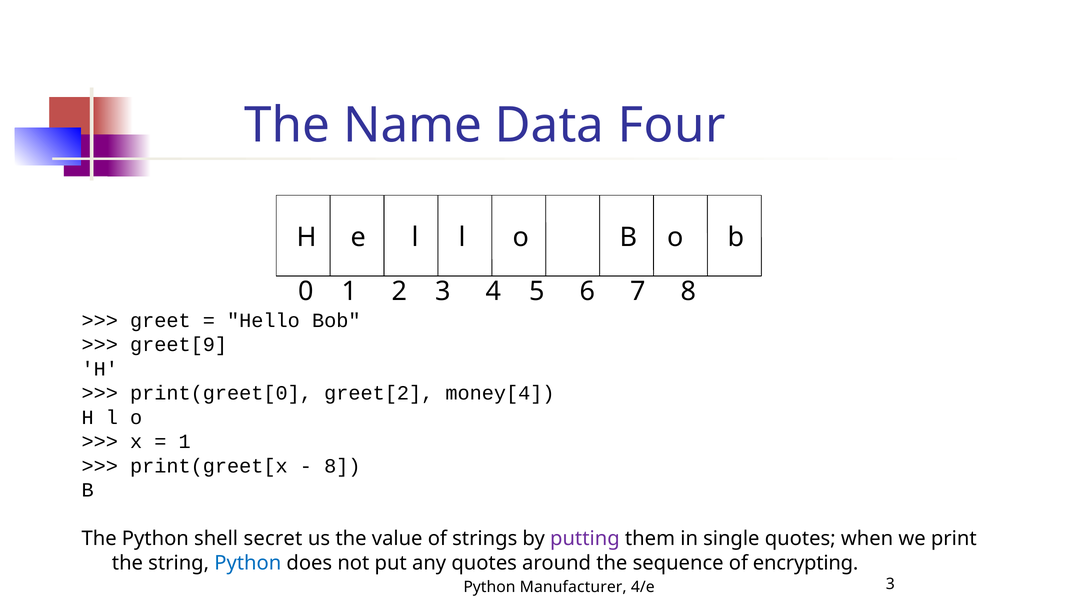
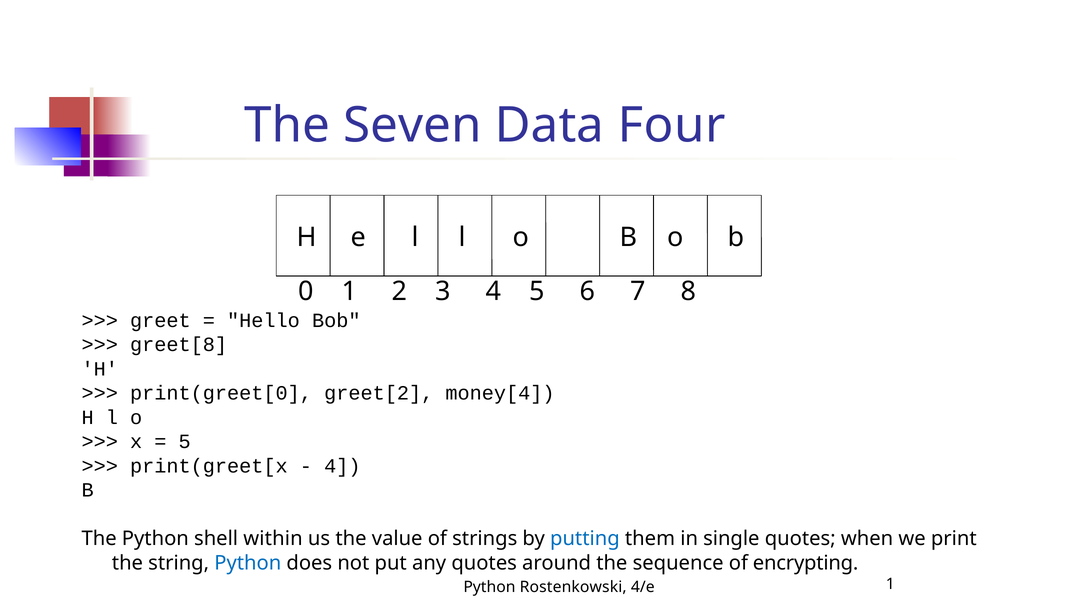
Name: Name -> Seven
greet[9: greet[9 -> greet[8
1 at (185, 442): 1 -> 5
8 at (342, 466): 8 -> 4
secret: secret -> within
putting colour: purple -> blue
Manufacturer: Manufacturer -> Rostenkowski
4/e 3: 3 -> 1
